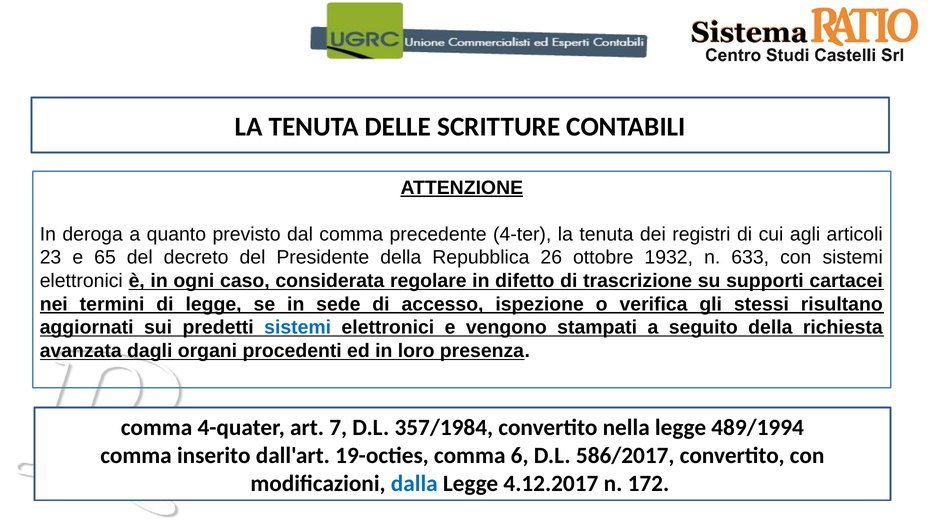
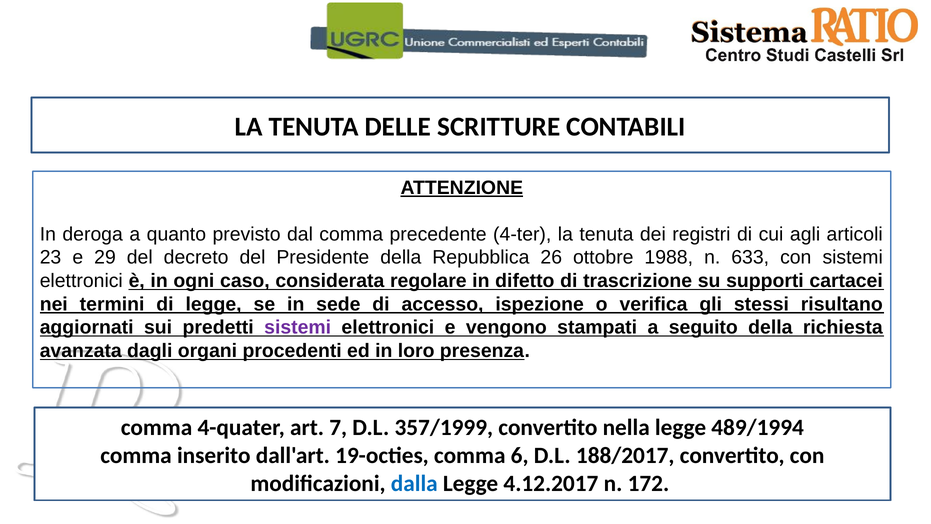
65: 65 -> 29
1932: 1932 -> 1988
sistemi at (298, 327) colour: blue -> purple
357/1984: 357/1984 -> 357/1999
586/2017: 586/2017 -> 188/2017
